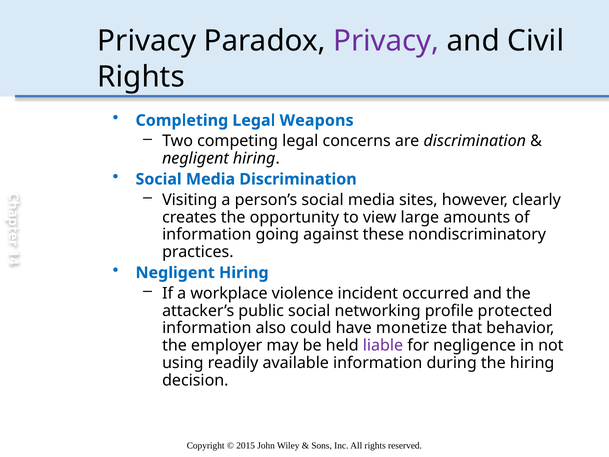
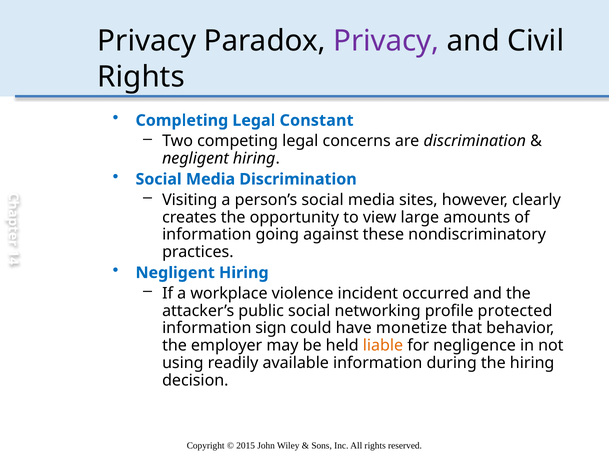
Weapons: Weapons -> Constant
also: also -> sign
liable colour: purple -> orange
